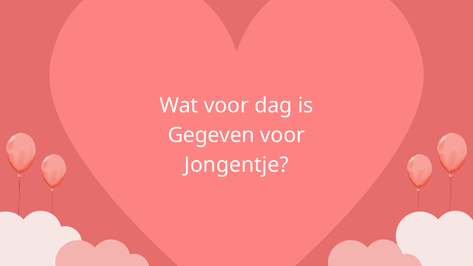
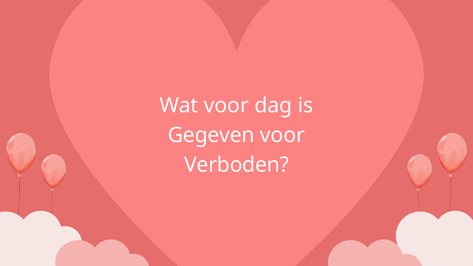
Jongentje: Jongentje -> Verboden
